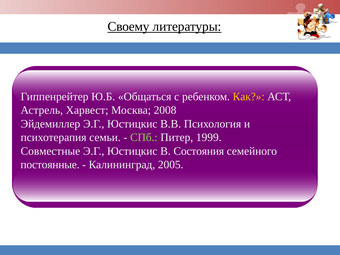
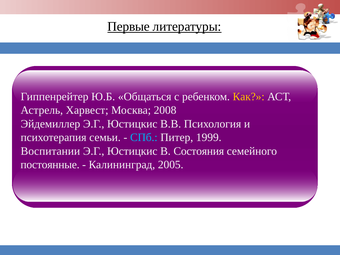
Своему: Своему -> Первые
СПб colour: light green -> light blue
Совместные: Совместные -> Воспитании
